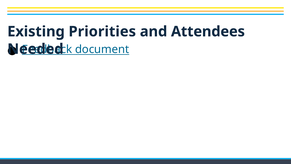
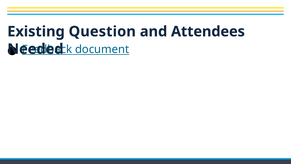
Priorities: Priorities -> Question
